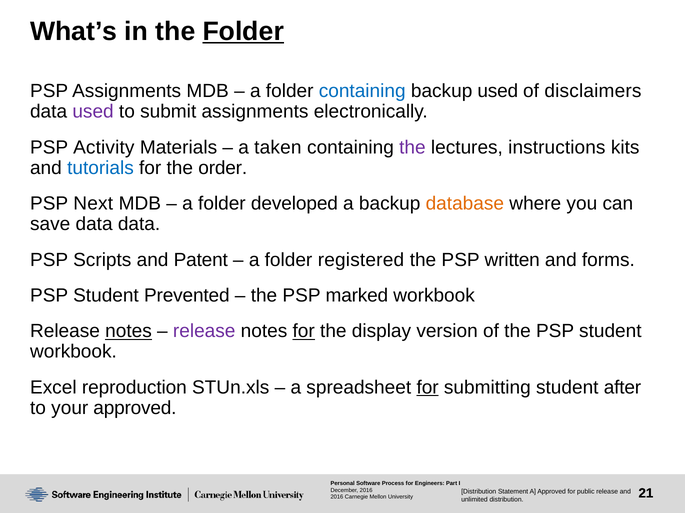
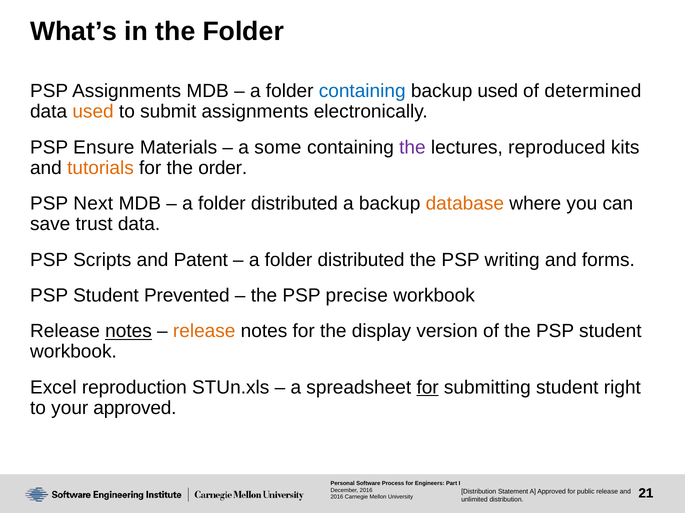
Folder at (243, 31) underline: present -> none
disclaimers: disclaimers -> determined
used at (93, 112) colour: purple -> orange
Activity: Activity -> Ensure
taken: taken -> some
instructions: instructions -> reproduced
tutorials colour: blue -> orange
developed at (294, 204): developed -> distributed
save data: data -> trust
registered at (361, 260): registered -> distributed
written: written -> writing
marked: marked -> precise
release at (204, 332) colour: purple -> orange
for at (304, 332) underline: present -> none
after: after -> right
